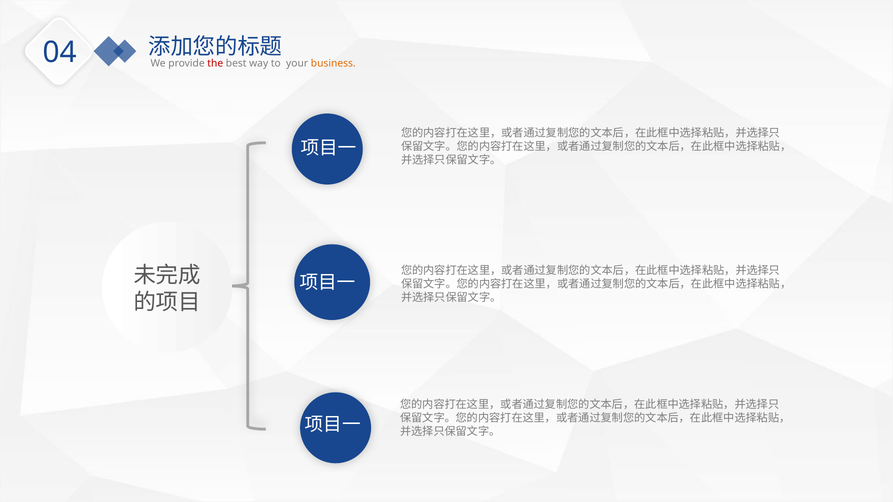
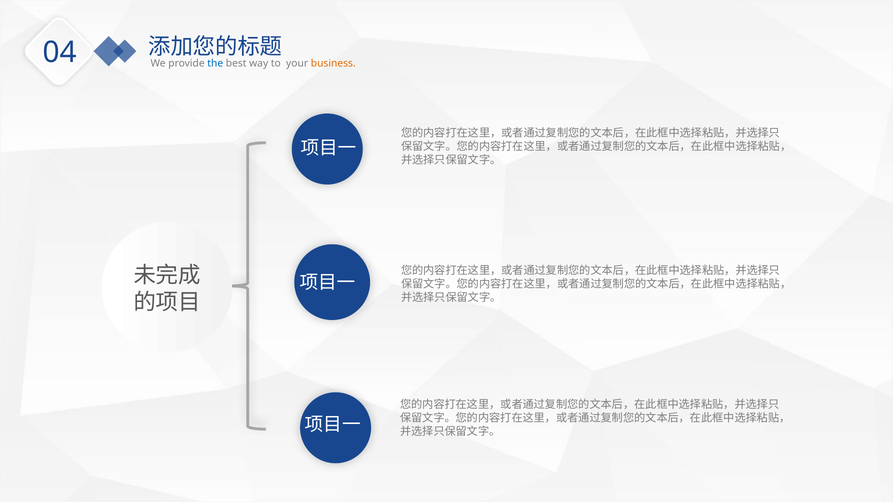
the colour: red -> blue
